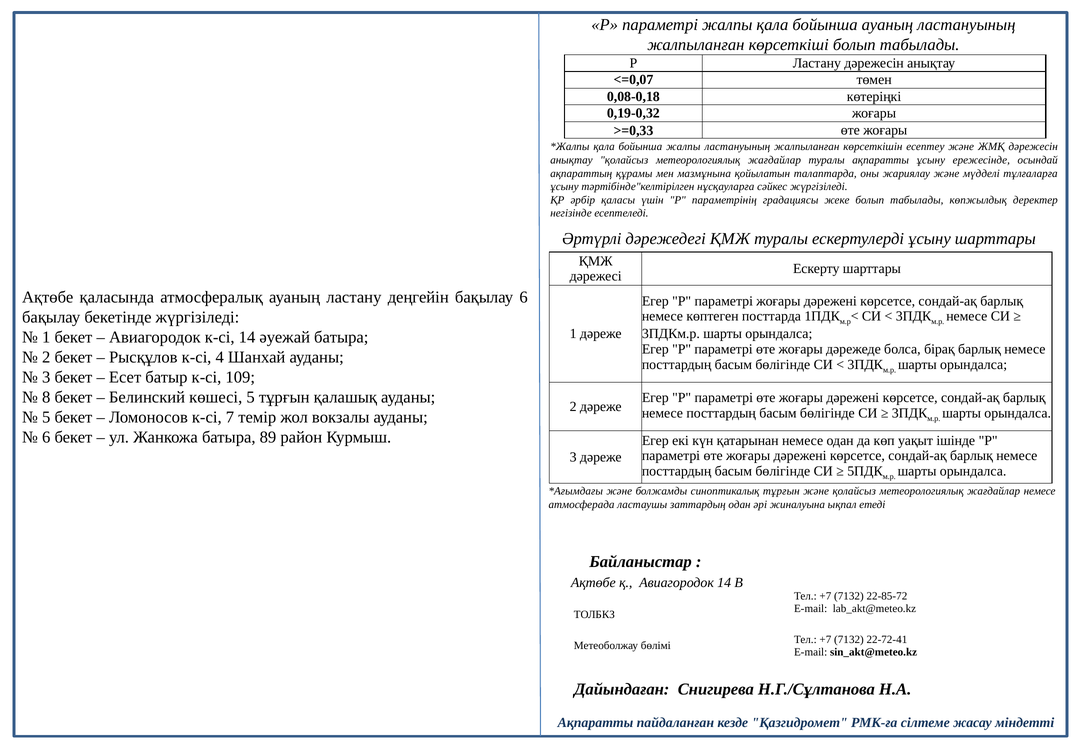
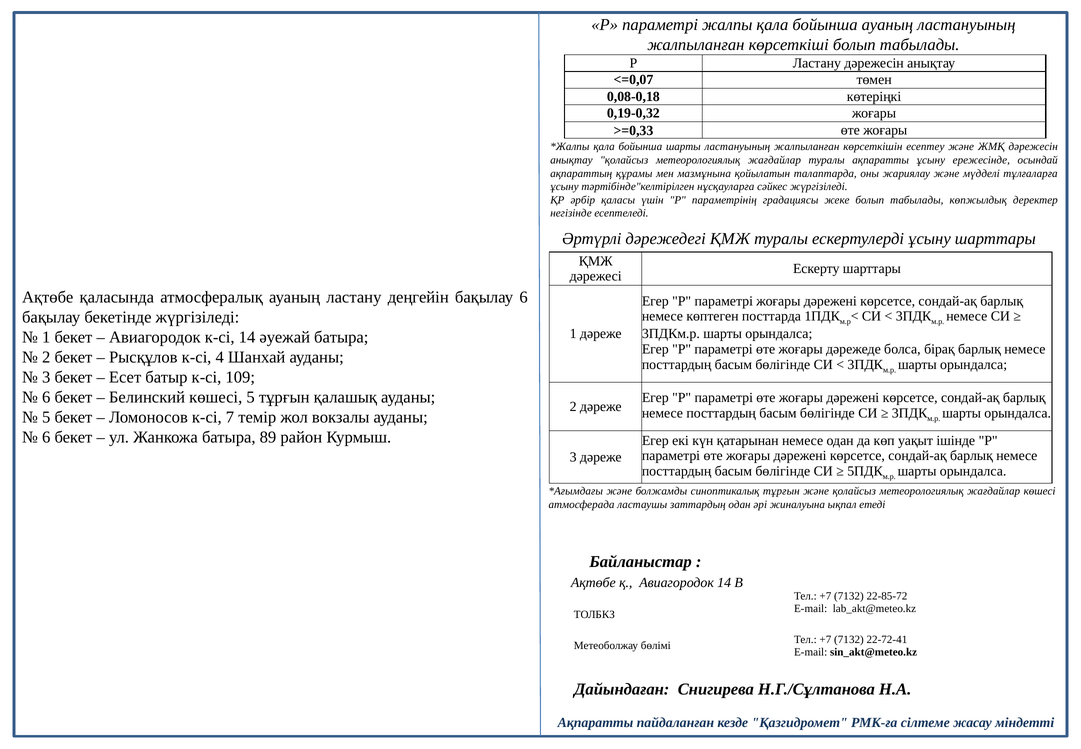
бойынша жалпы: жалпы -> шарты
8 at (46, 397): 8 -> 6
жағдайлар немесе: немесе -> көшесі
